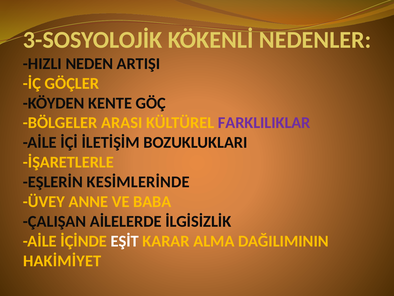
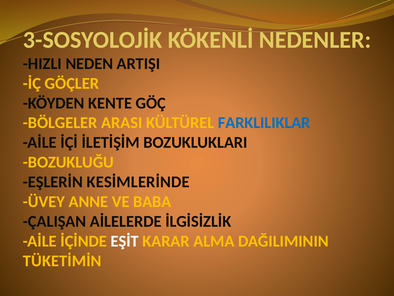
FARKLILIKLAR colour: purple -> blue
İŞARETLERLE: İŞARETLERLE -> BOZUKLUĞU
HAKİMİYET: HAKİMİYET -> TÜKETİMİN
